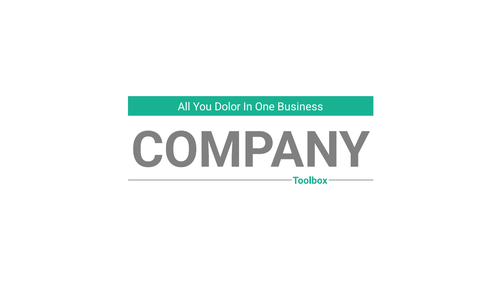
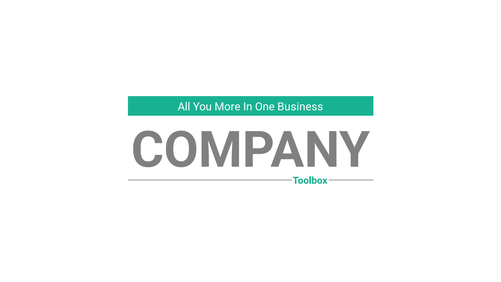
Dolor: Dolor -> More
